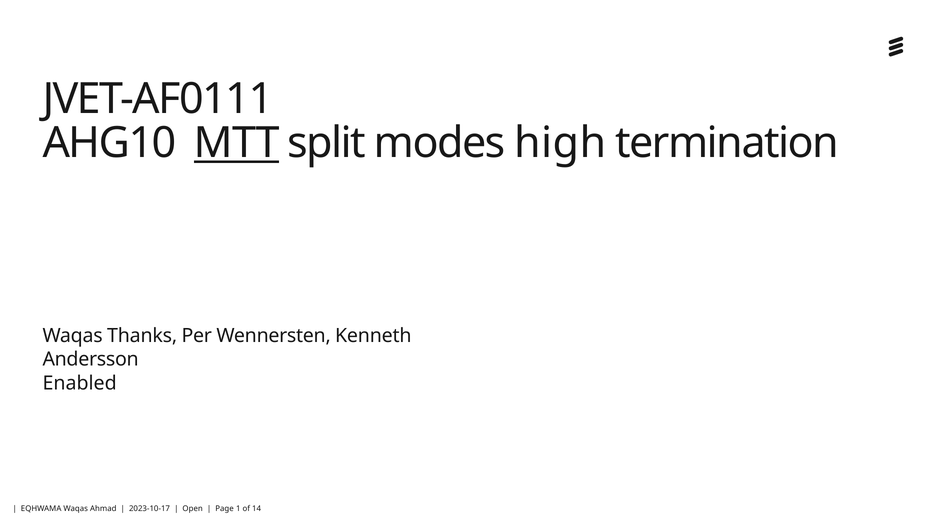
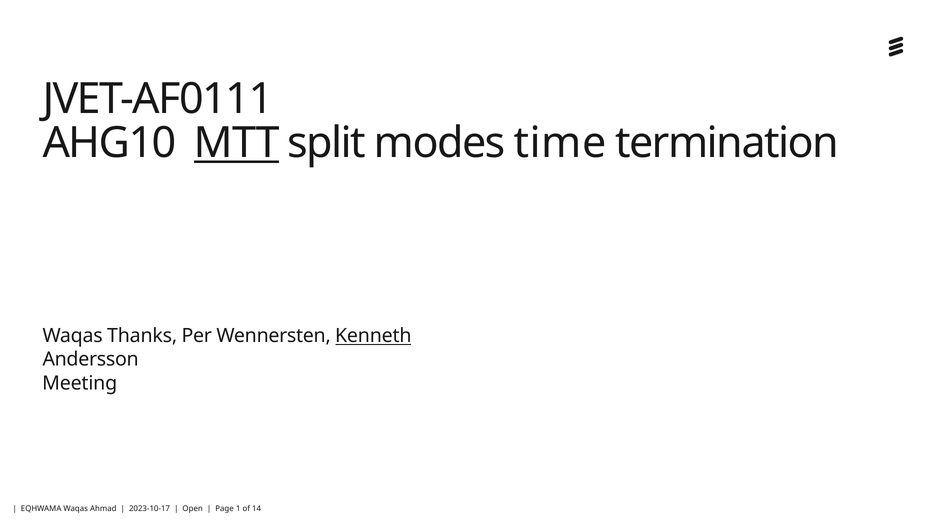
high: high -> time
Kenneth underline: none -> present
Enabled: Enabled -> Meeting
